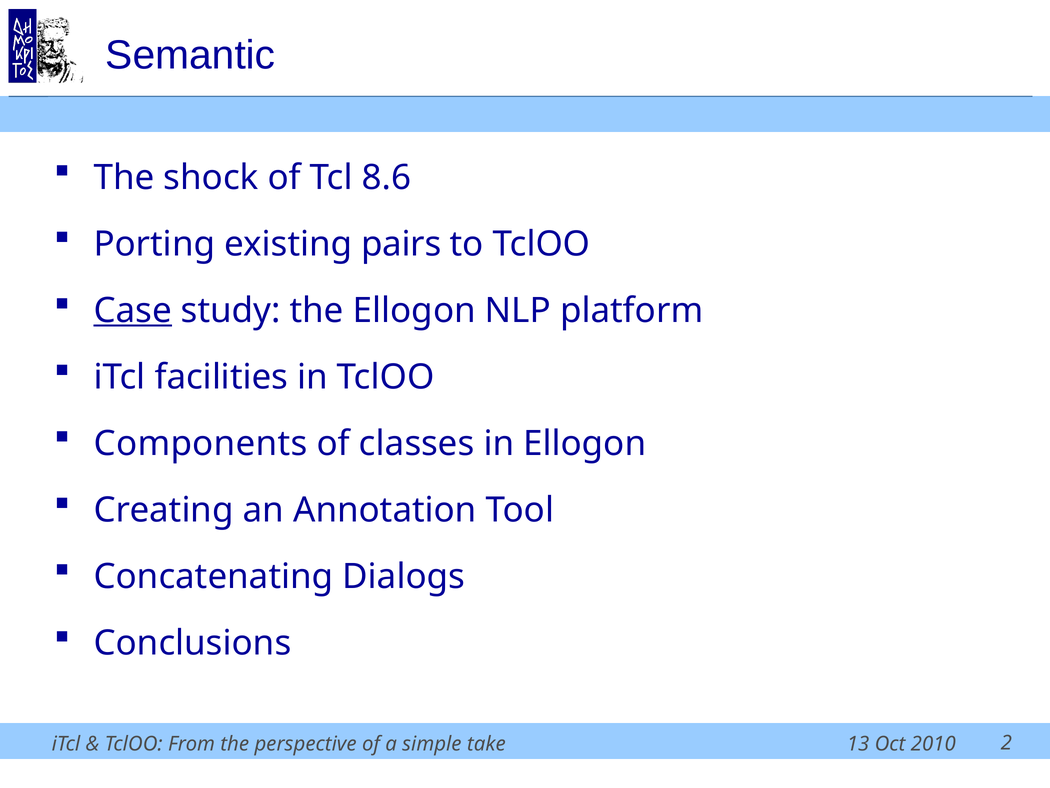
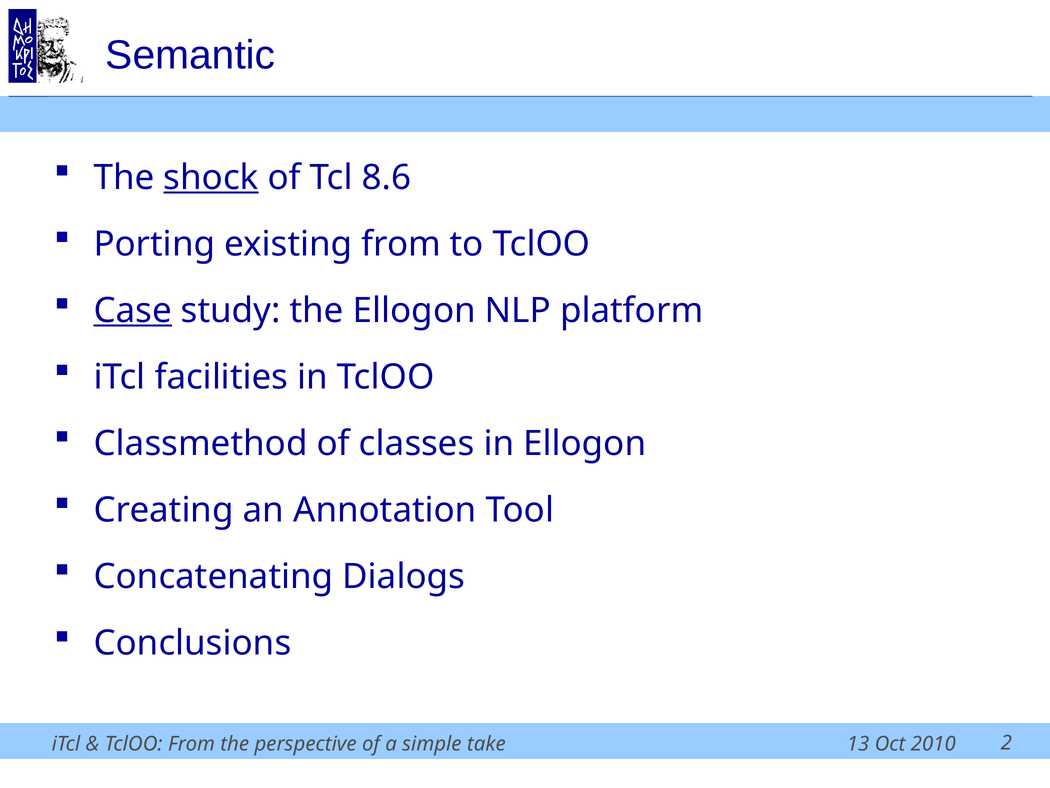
shock underline: none -> present
existing pairs: pairs -> from
Components: Components -> Classmethod
